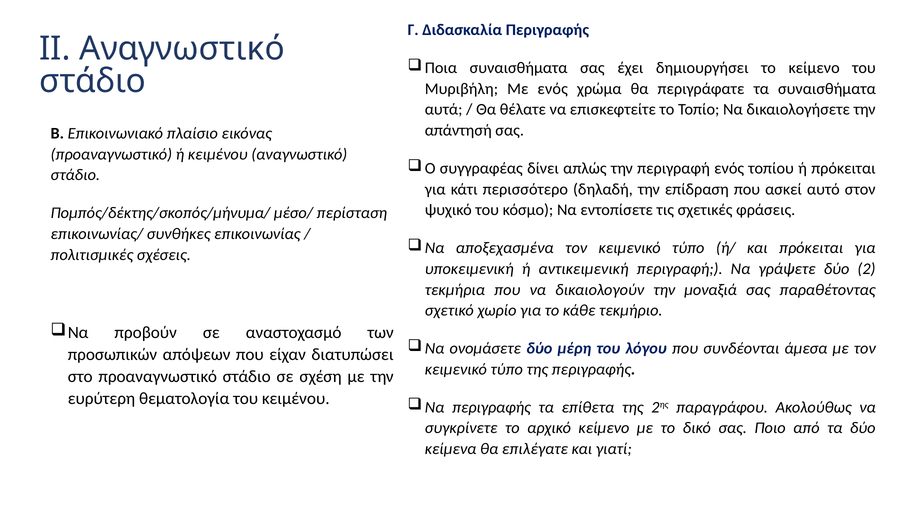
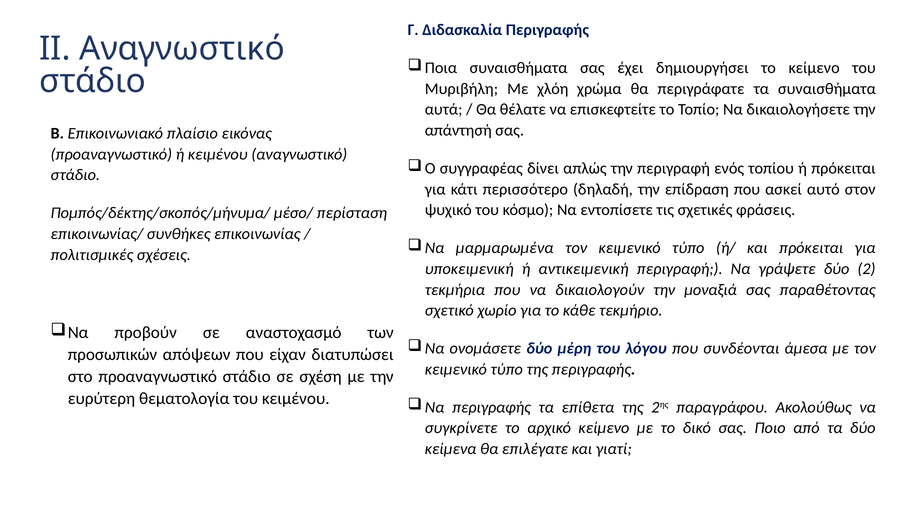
Με ενός: ενός -> χλόη
αποξεχασμένα: αποξεχασμένα -> μαρμαρωμένα
